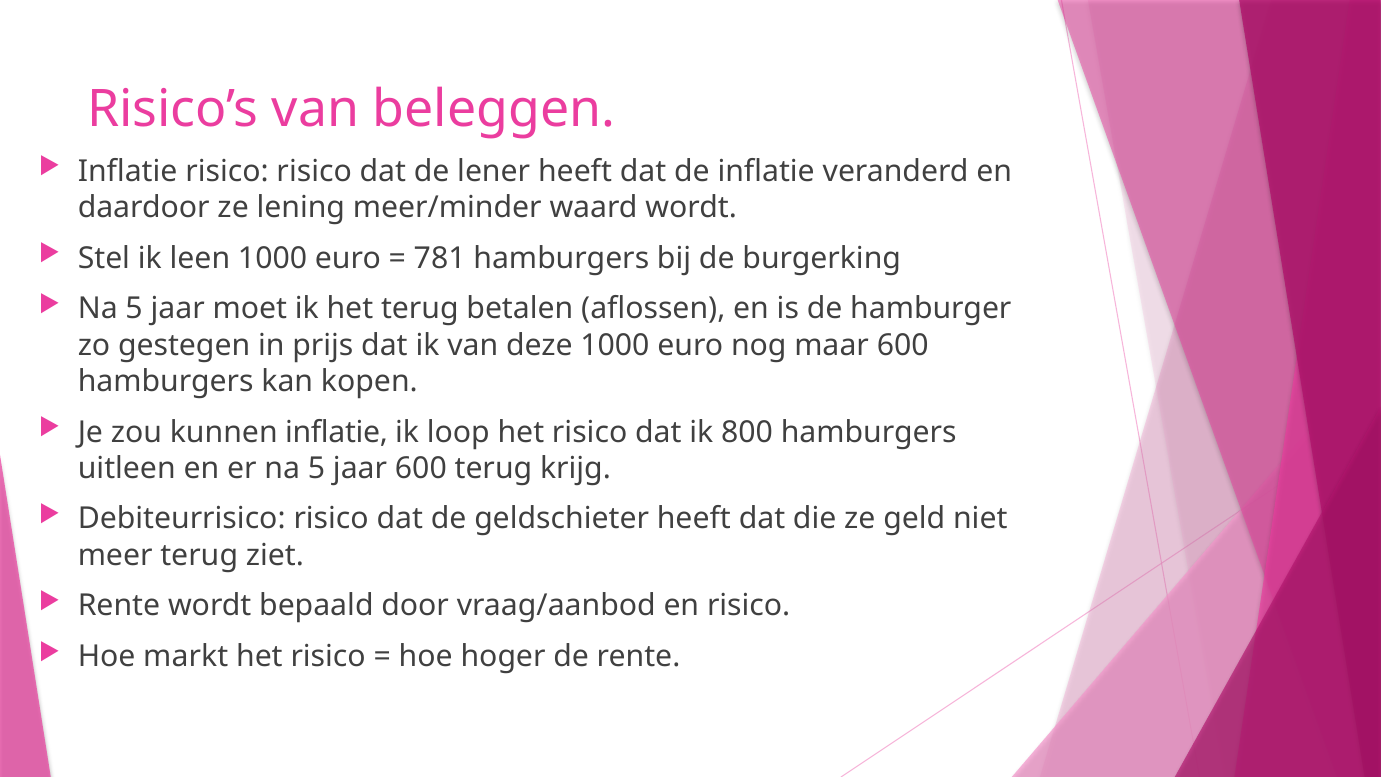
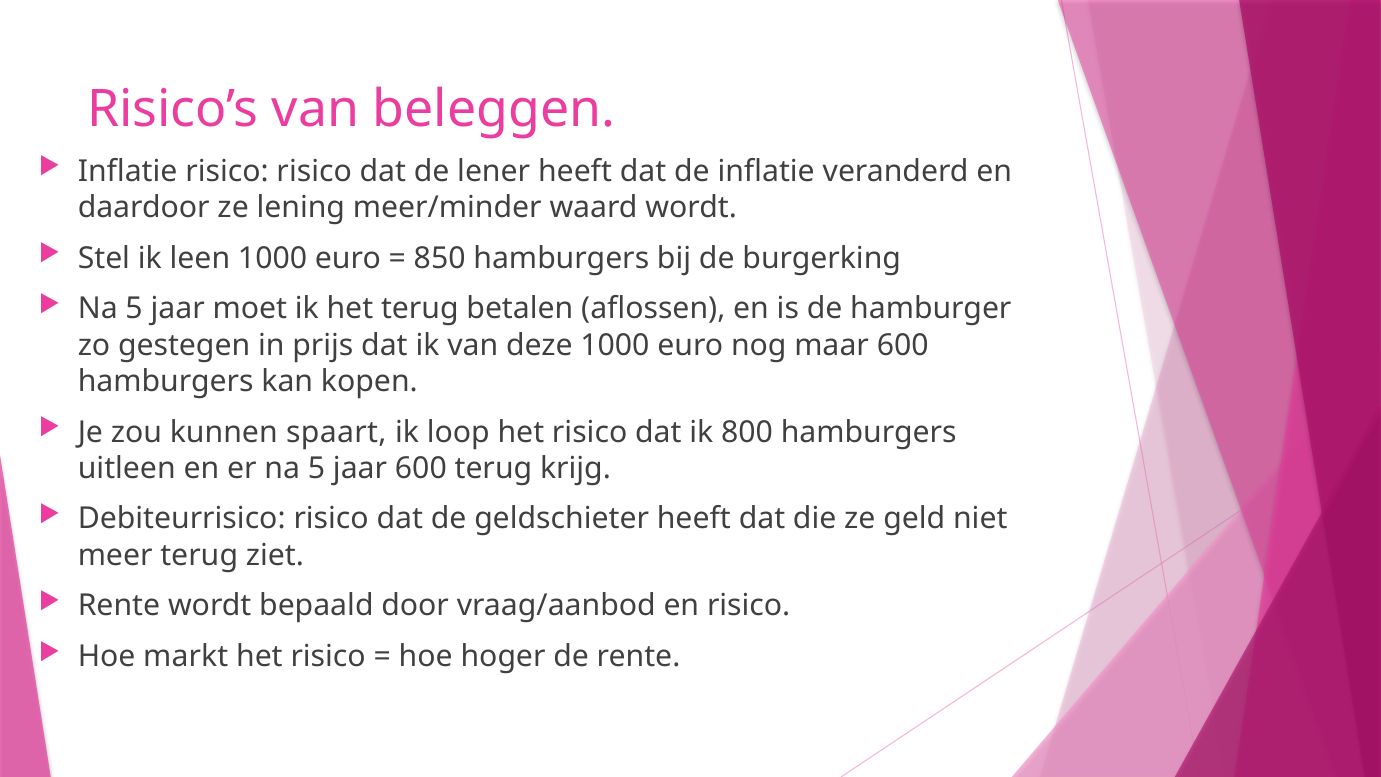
781: 781 -> 850
kunnen inflatie: inflatie -> spaart
